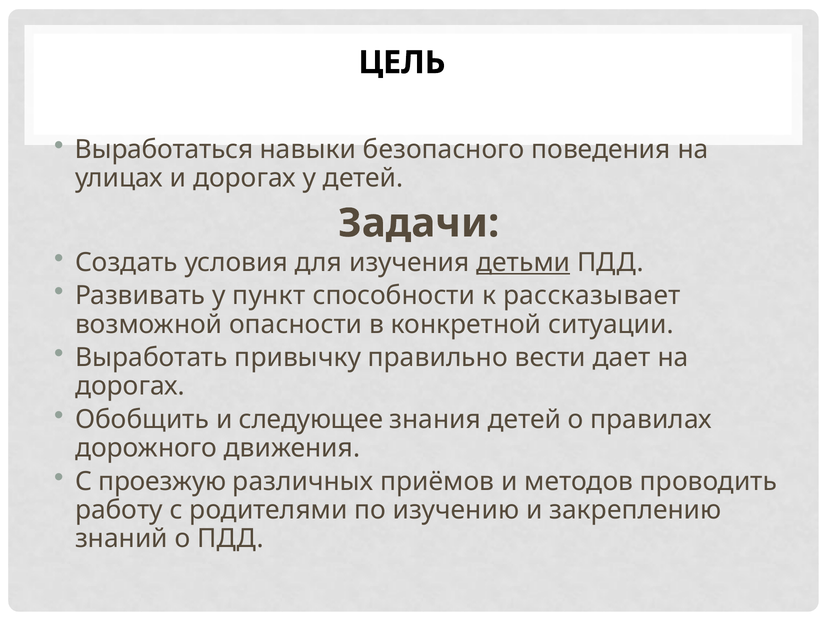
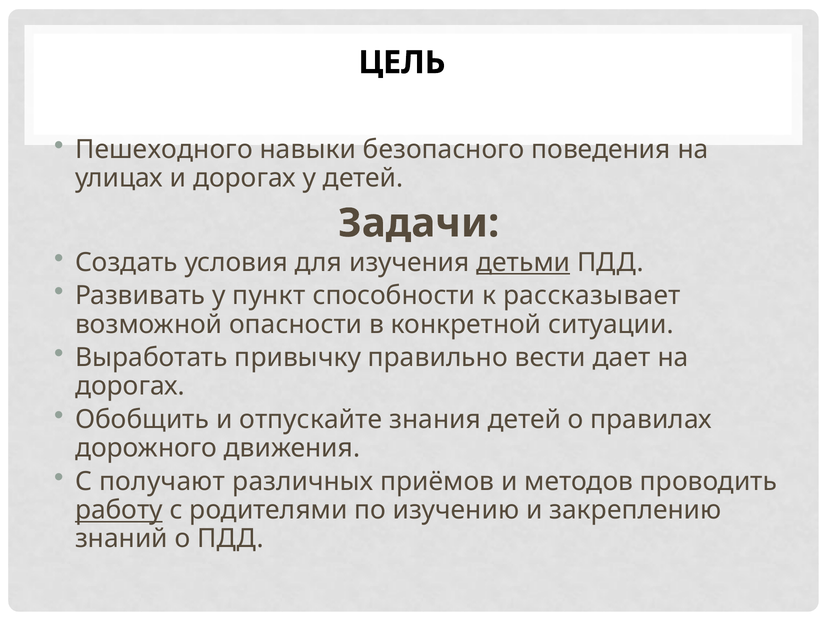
Выработаться: Выработаться -> Пешеходного
следующее: следующее -> отпускайте
проезжую: проезжую -> получают
работу underline: none -> present
